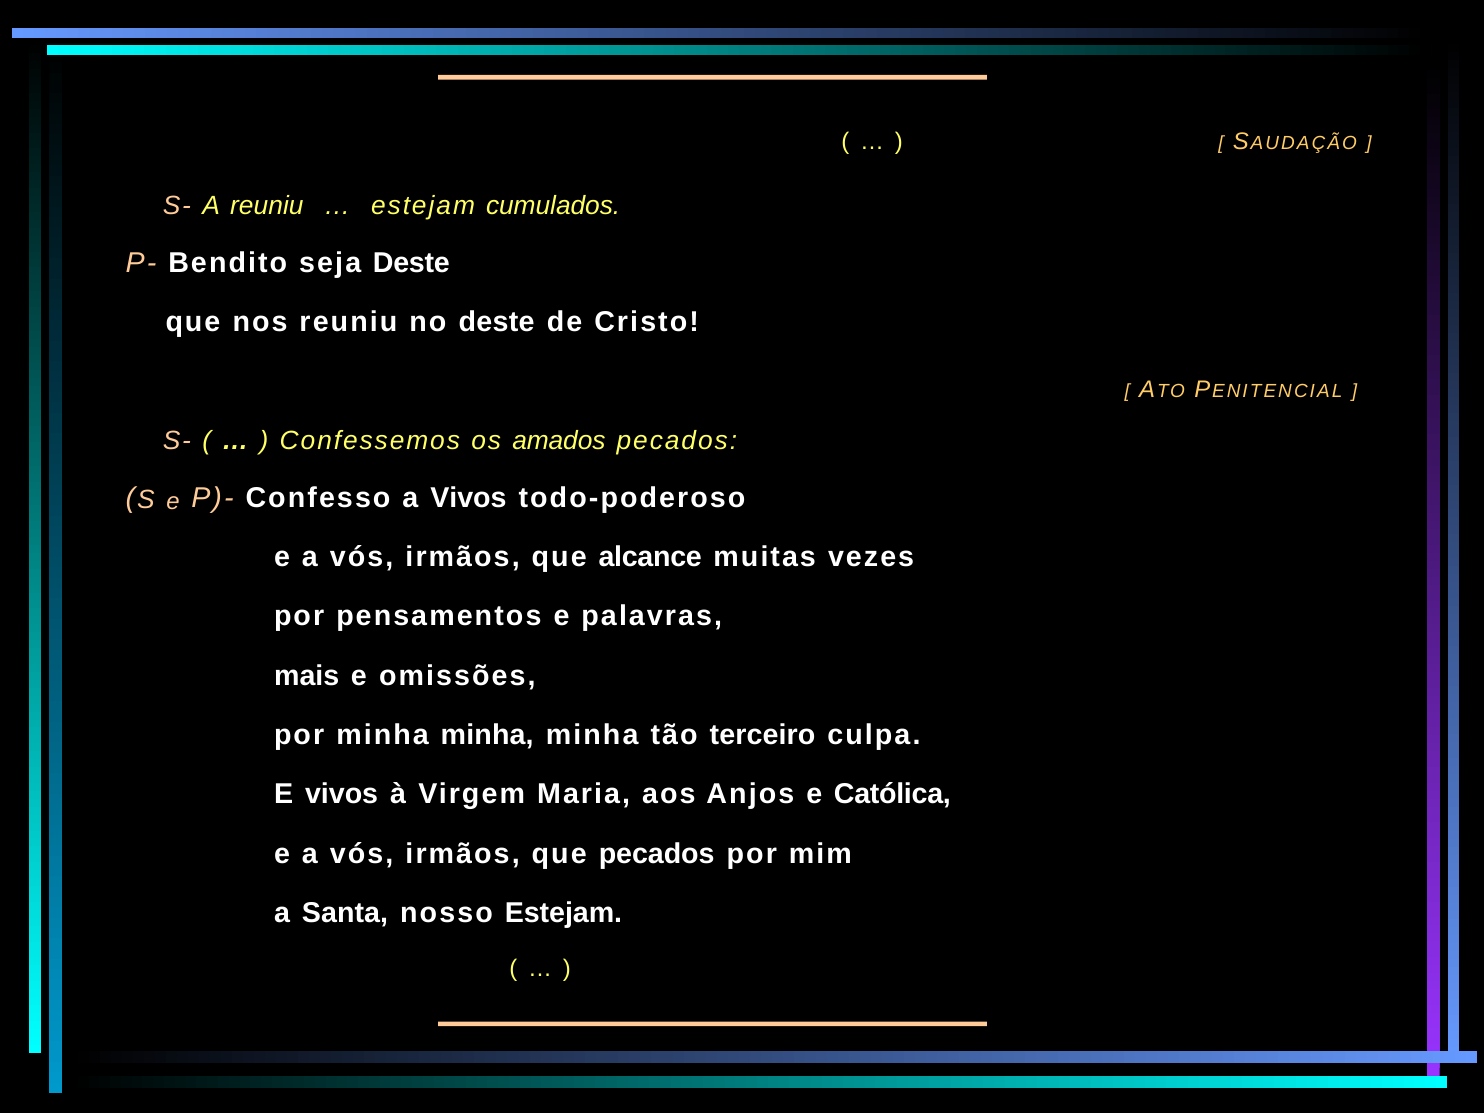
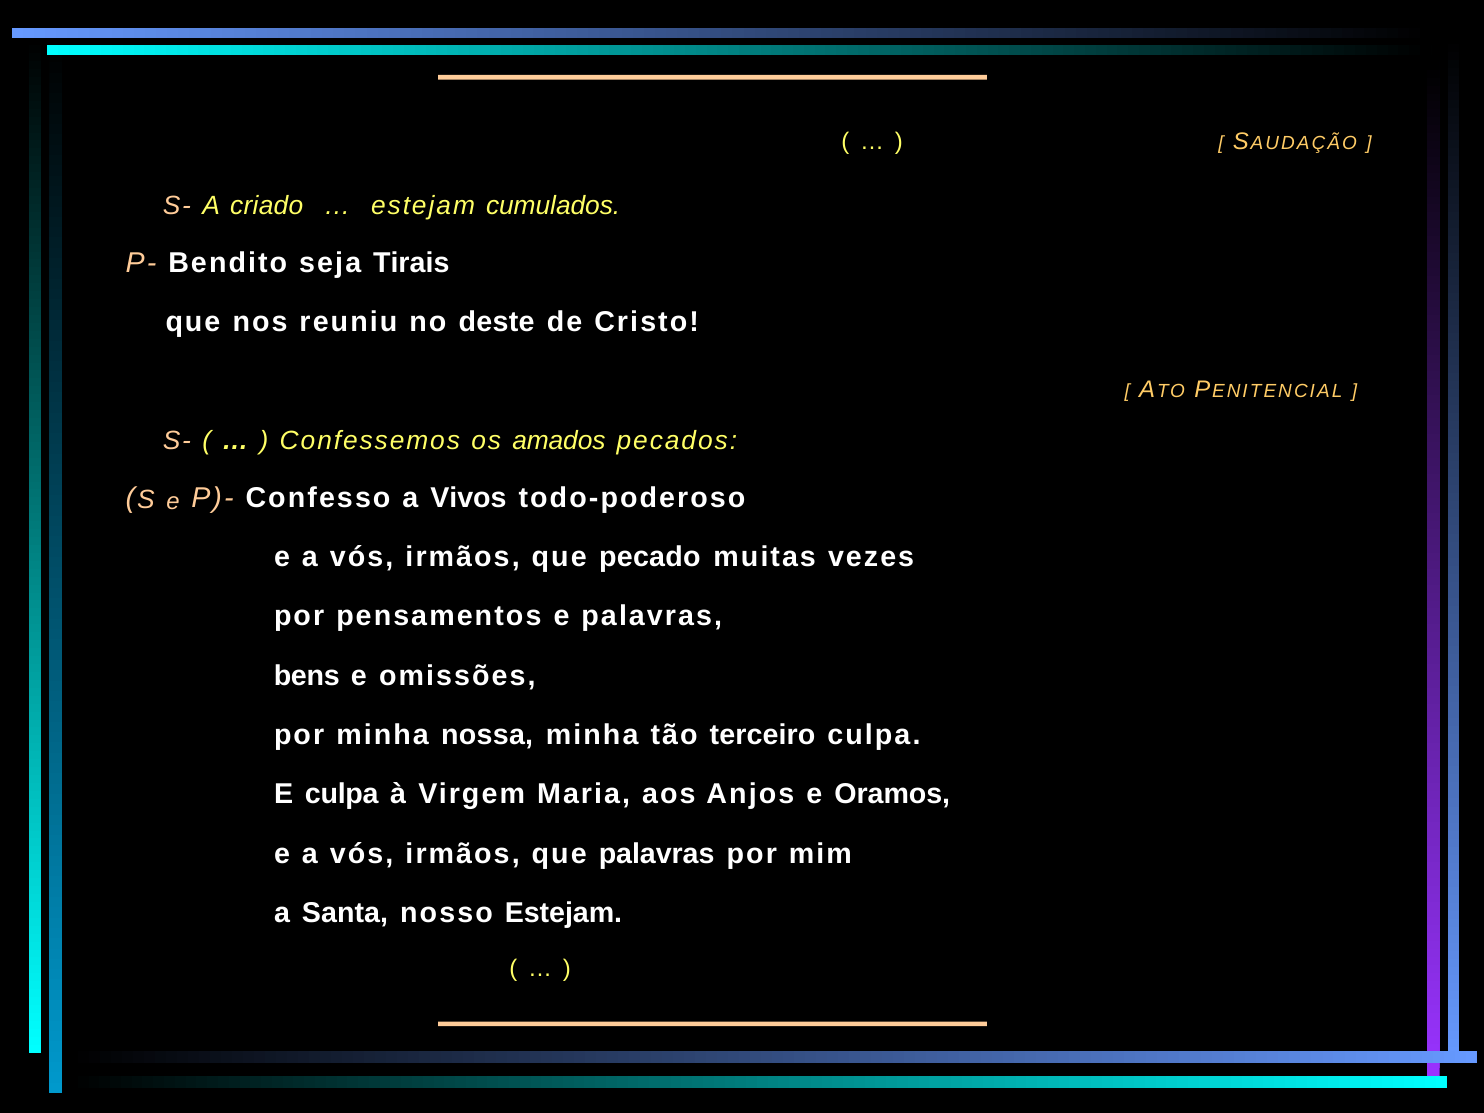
A reuniu: reuniu -> criado
seja Deste: Deste -> Tirais
alcance: alcance -> pecado
mais: mais -> bens
por minha minha: minha -> nossa
E vivos: vivos -> culpa
Católica: Católica -> Oramos
que pecados: pecados -> palavras
